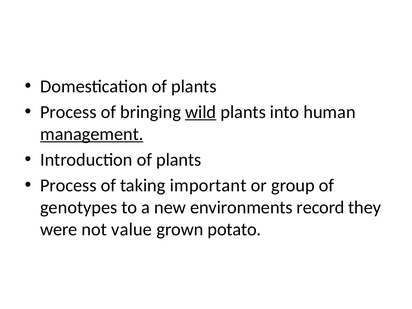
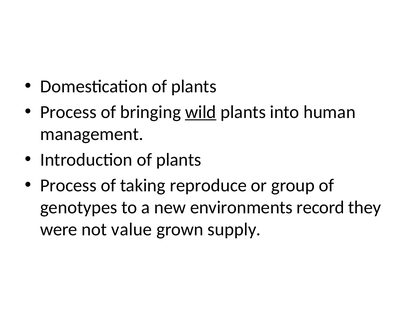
management underline: present -> none
important: important -> reproduce
potato: potato -> supply
